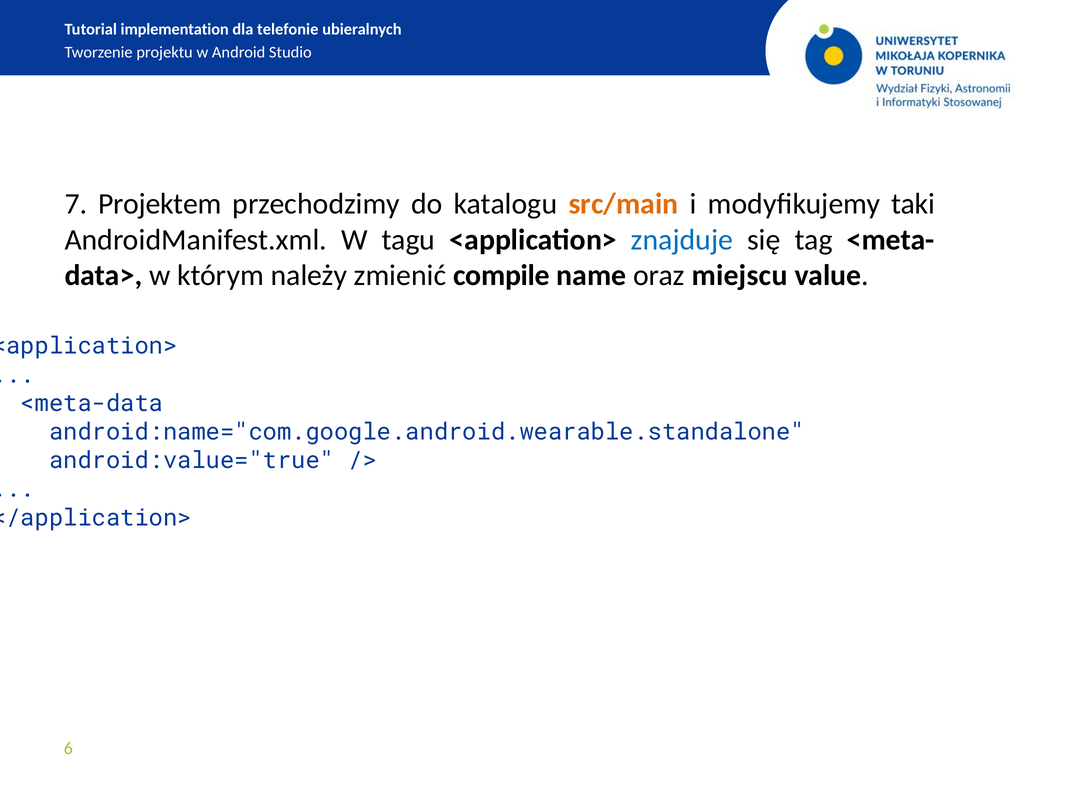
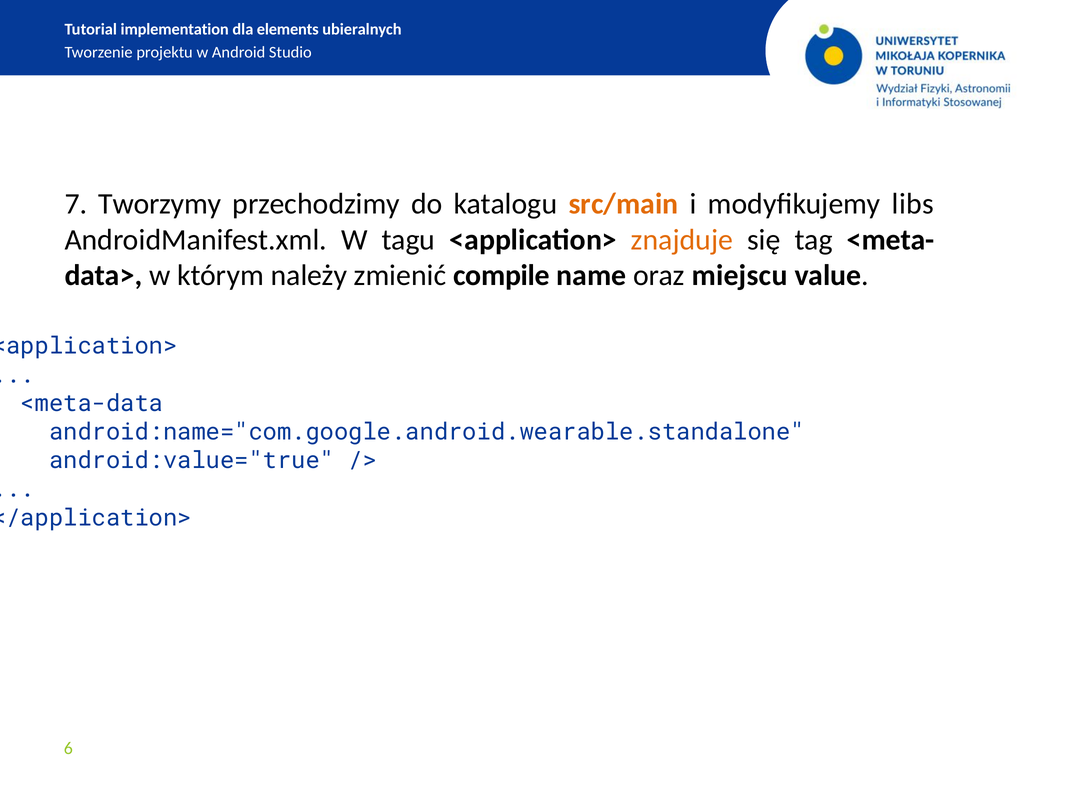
telefonie: telefonie -> elements
Projektem: Projektem -> Tworzymy
taki: taki -> libs
znajduje colour: blue -> orange
